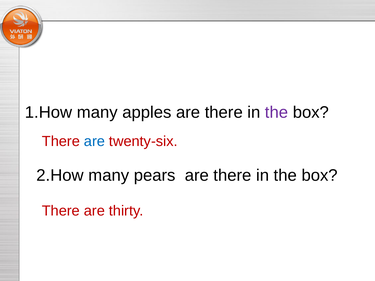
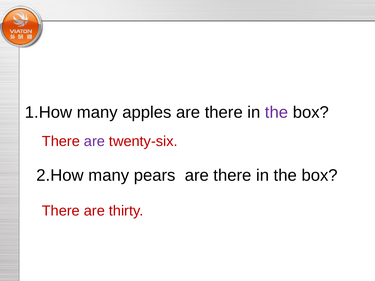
are at (94, 141) colour: blue -> purple
